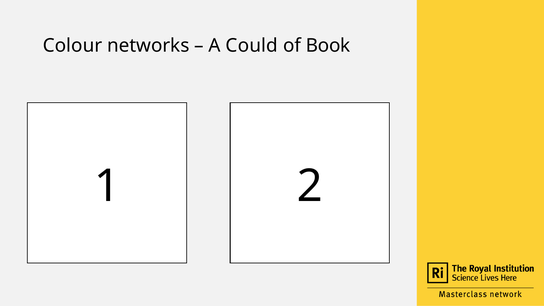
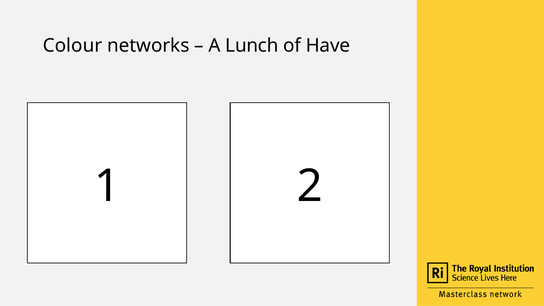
Could: Could -> Lunch
Book: Book -> Have
